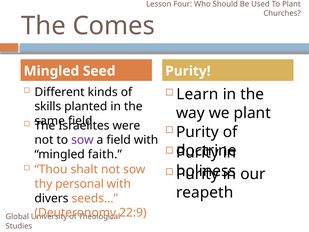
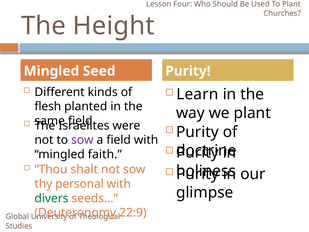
Comes: Comes -> Height
skills: skills -> flesh
reapeth: reapeth -> glimpse
divers colour: black -> green
